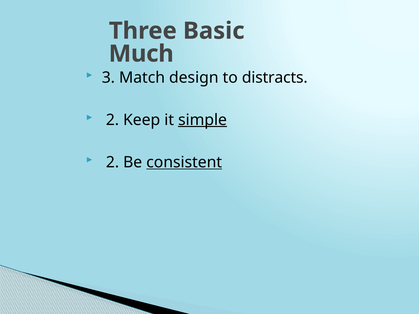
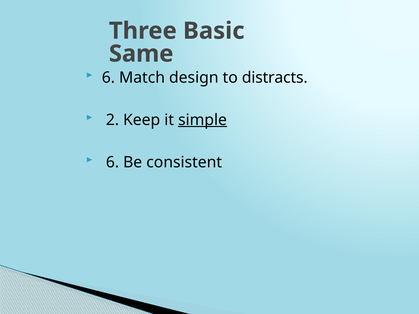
Much: Much -> Same
3 at (108, 78): 3 -> 6
2 at (112, 162): 2 -> 6
consistent underline: present -> none
